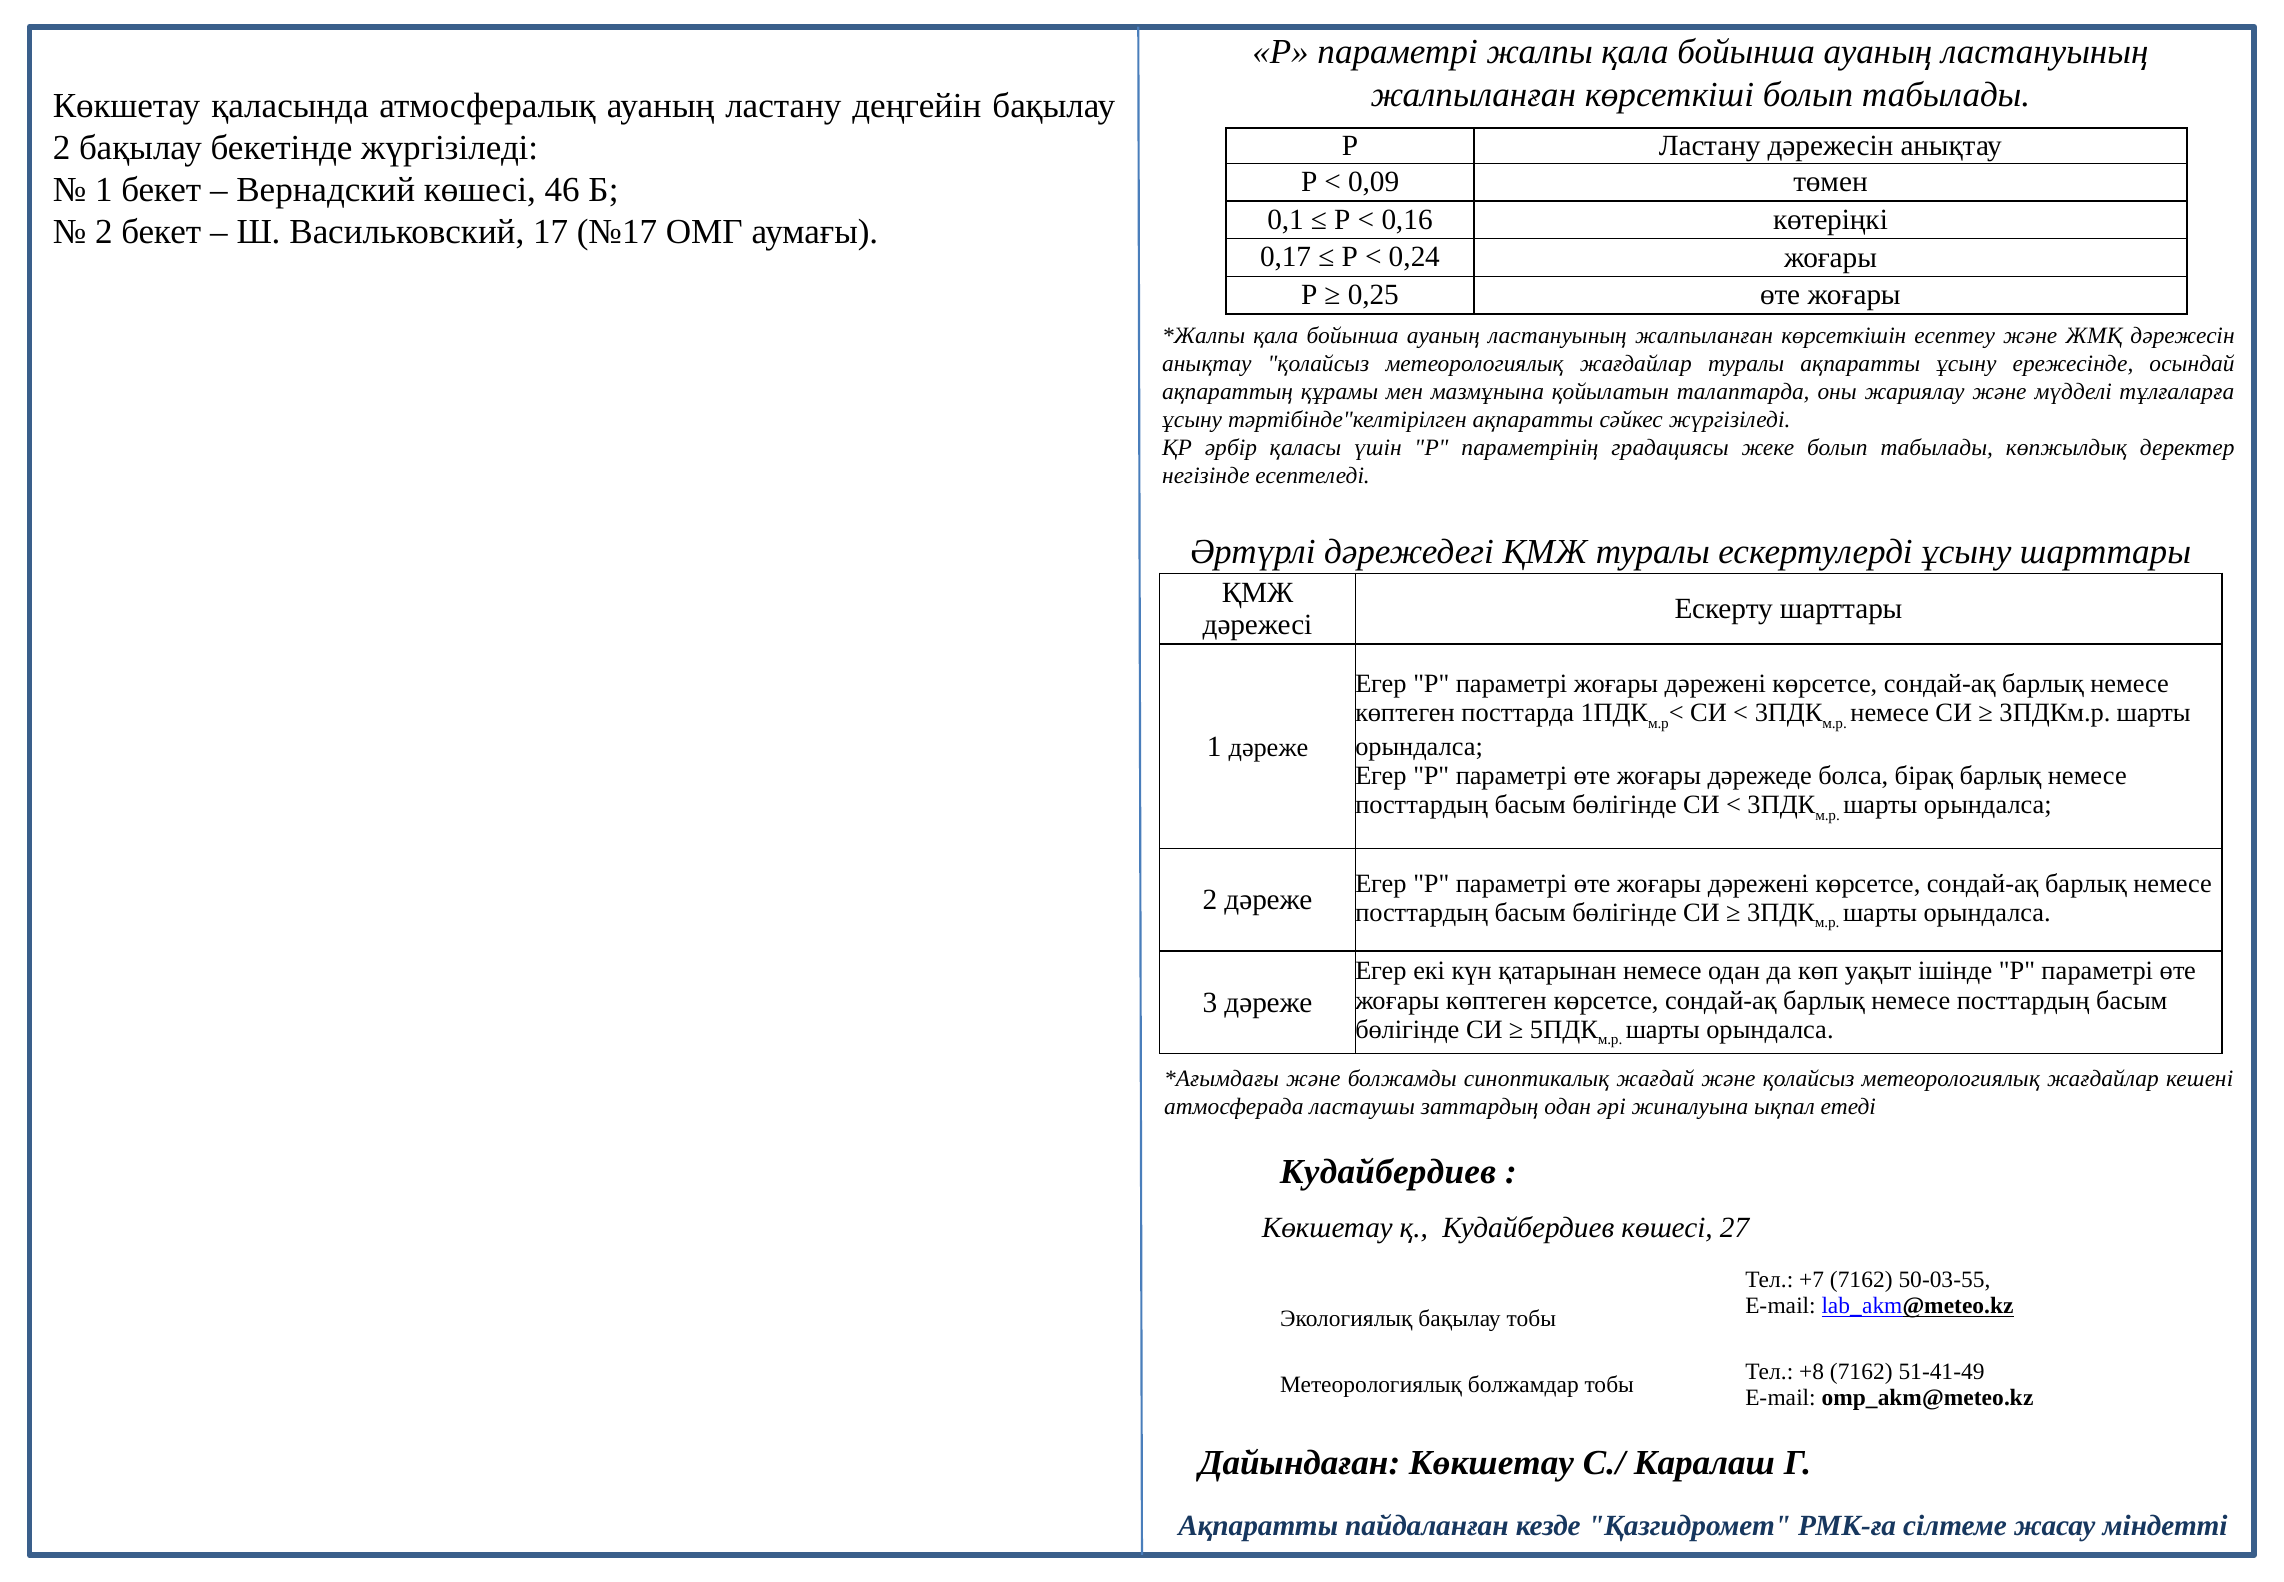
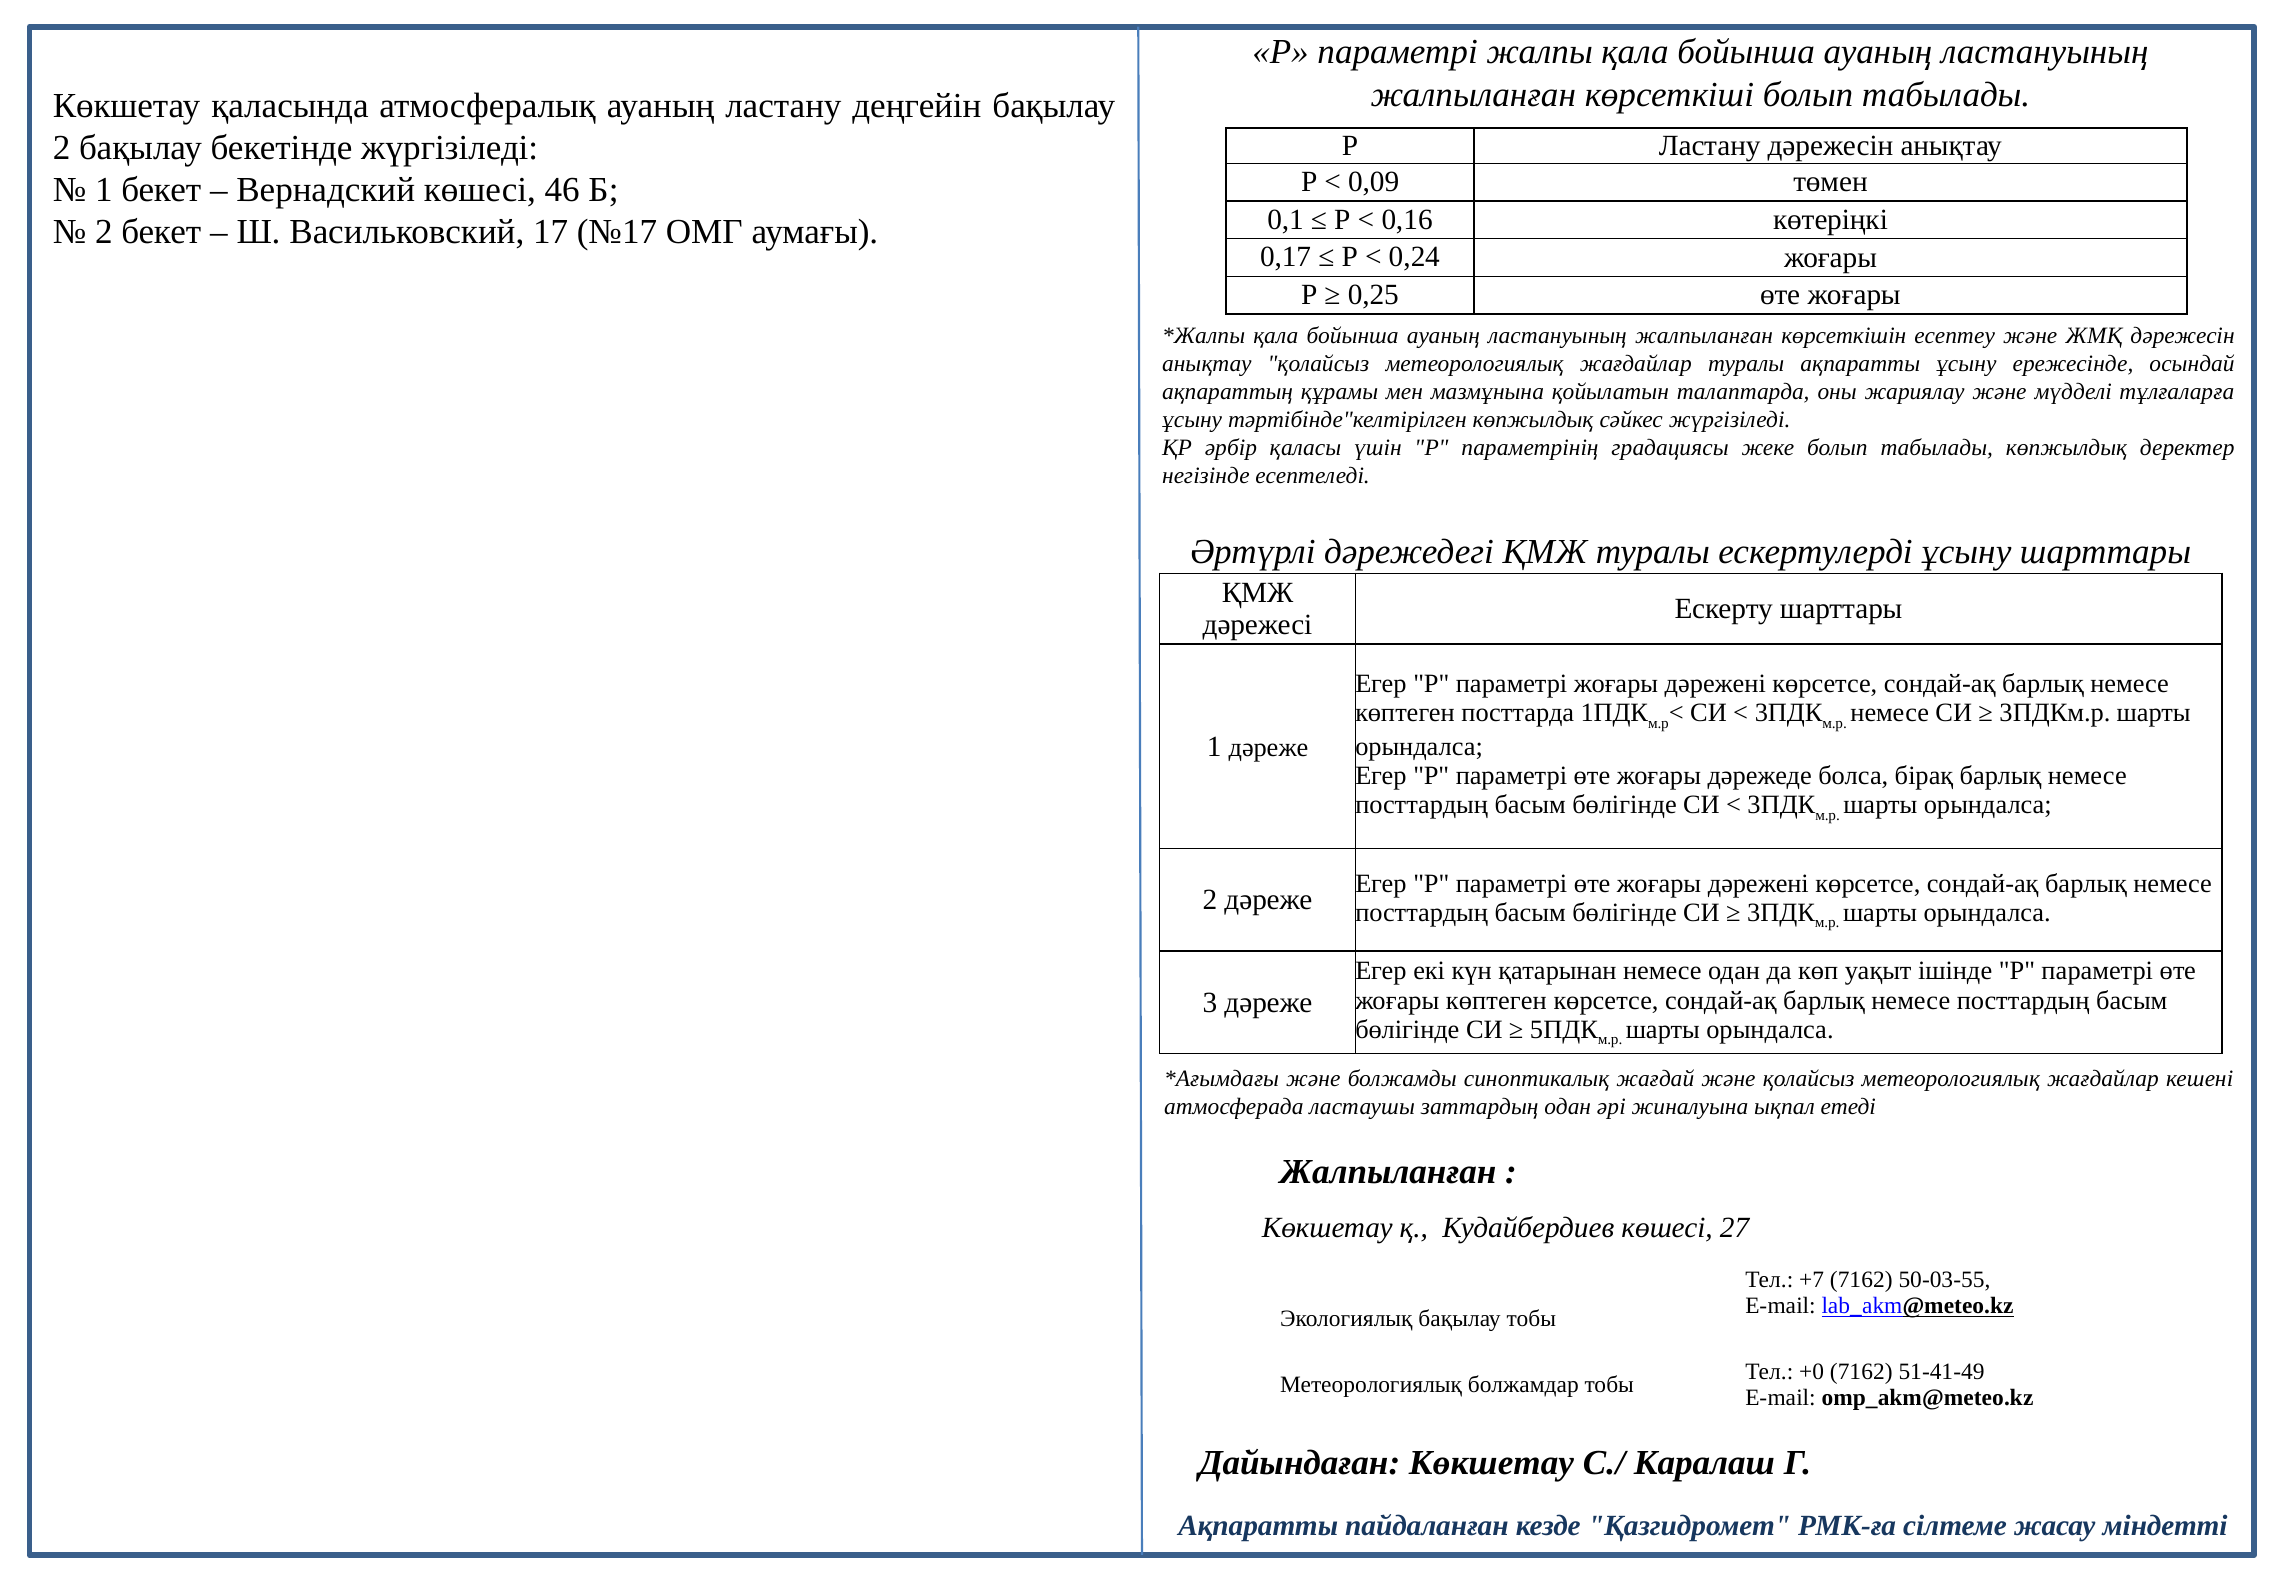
тәртібінде"келтірілген ақпаратты: ақпаратты -> көпжылдық
Кудайбердиев at (1388, 1172): Кудайбердиев -> Жалпыланған
+8: +8 -> +0
